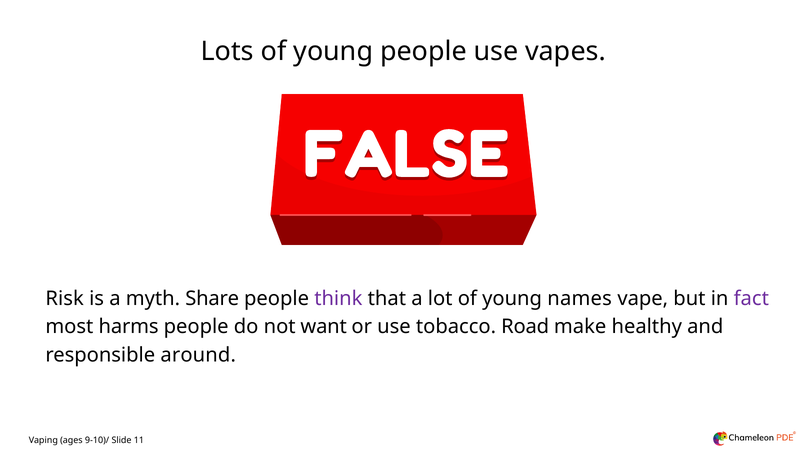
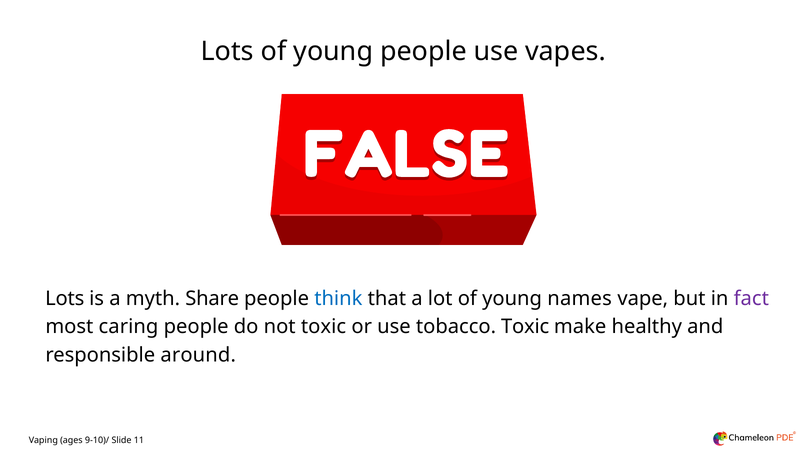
Risk at (65, 298): Risk -> Lots
think colour: purple -> blue
harms: harms -> caring
not want: want -> toxic
tobacco Road: Road -> Toxic
